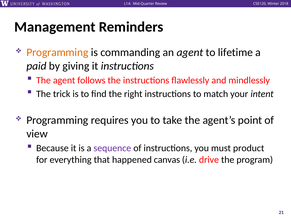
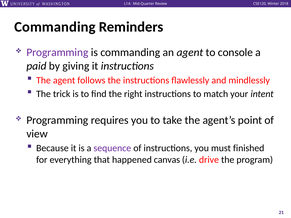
Management at (55, 27): Management -> Commanding
Programming at (57, 52) colour: orange -> purple
lifetime: lifetime -> console
product: product -> finished
